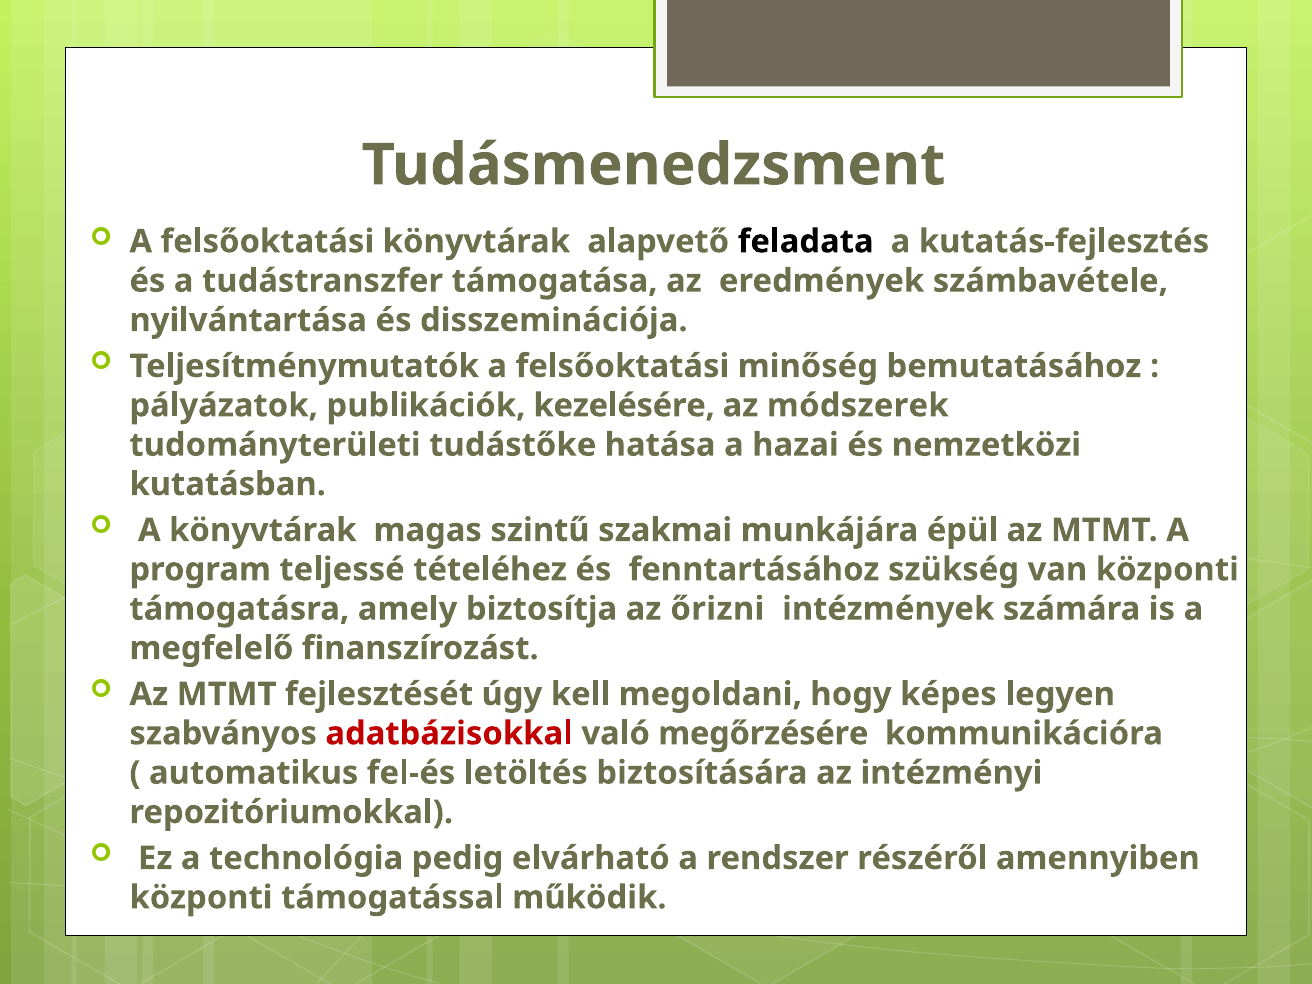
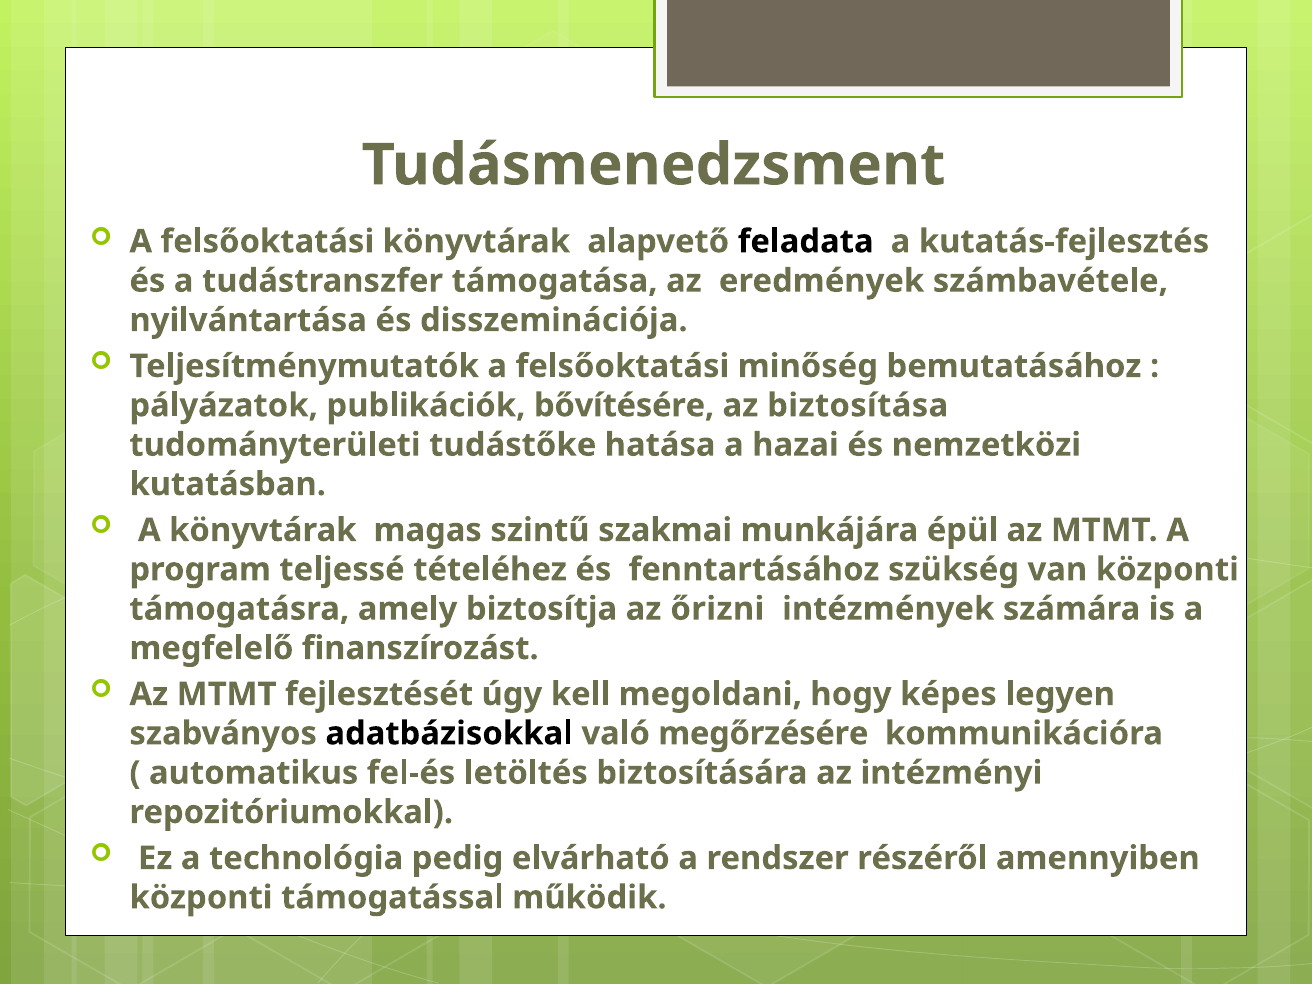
kezelésére: kezelésére -> bővítésére
módszerek: módszerek -> biztosítása
adatbázisokkal colour: red -> black
